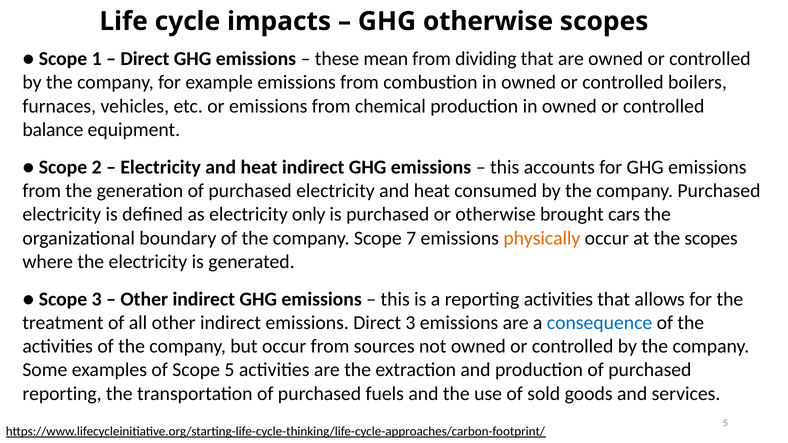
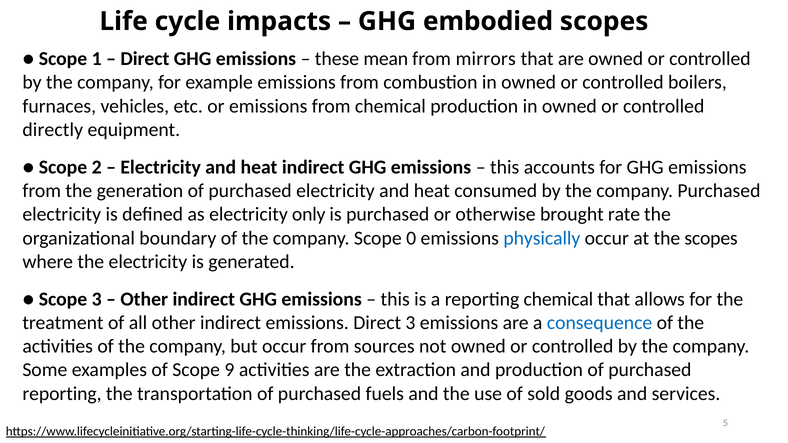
GHG otherwise: otherwise -> embodied
dividing: dividing -> mirrors
balance: balance -> directly
cars: cars -> rate
7: 7 -> 0
physically colour: orange -> blue
reporting activities: activities -> chemical
Scope 5: 5 -> 9
